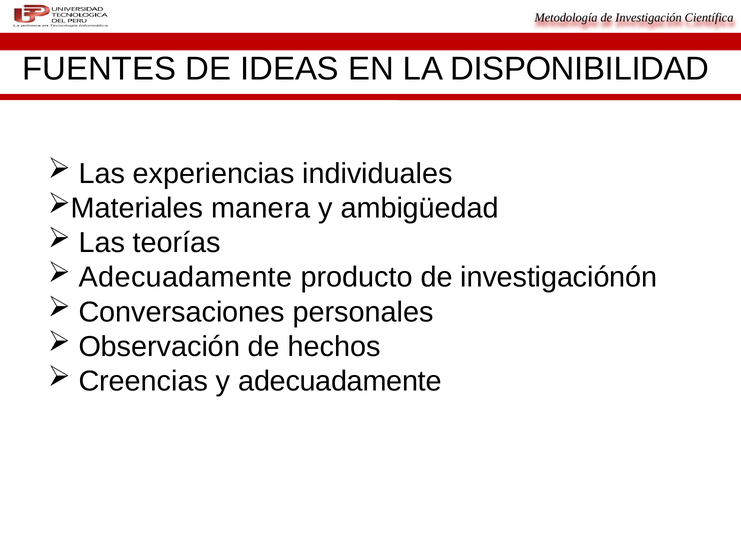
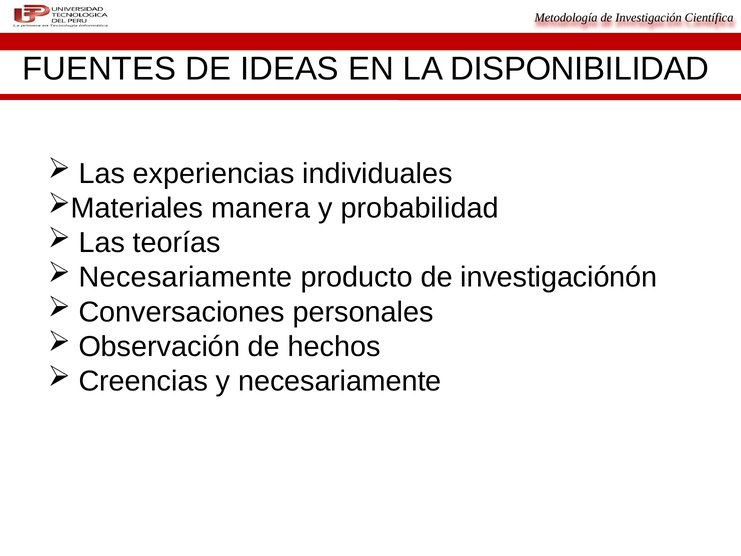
ambigüedad: ambigüedad -> probabilidad
Adecuadamente at (186, 277): Adecuadamente -> Necesariamente
y adecuadamente: adecuadamente -> necesariamente
